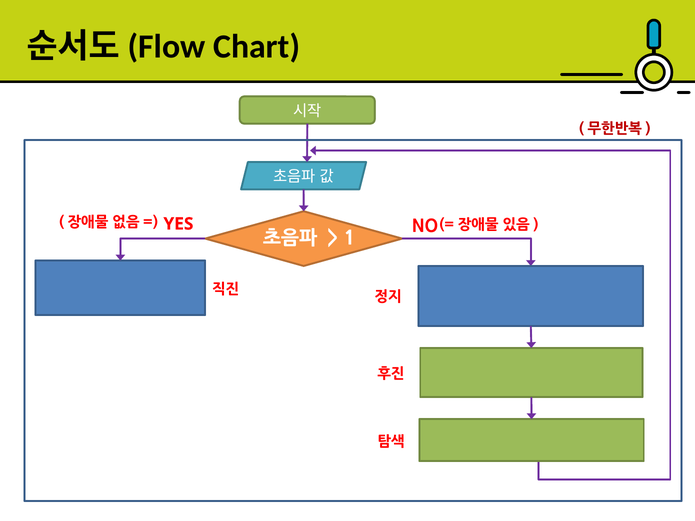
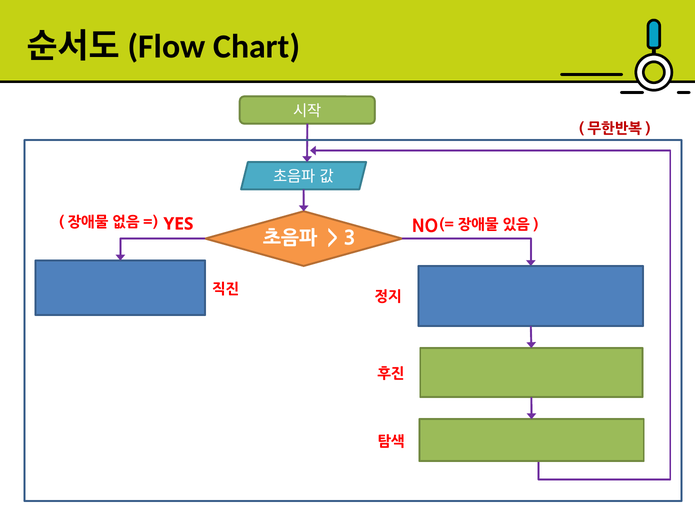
1: 1 -> 3
